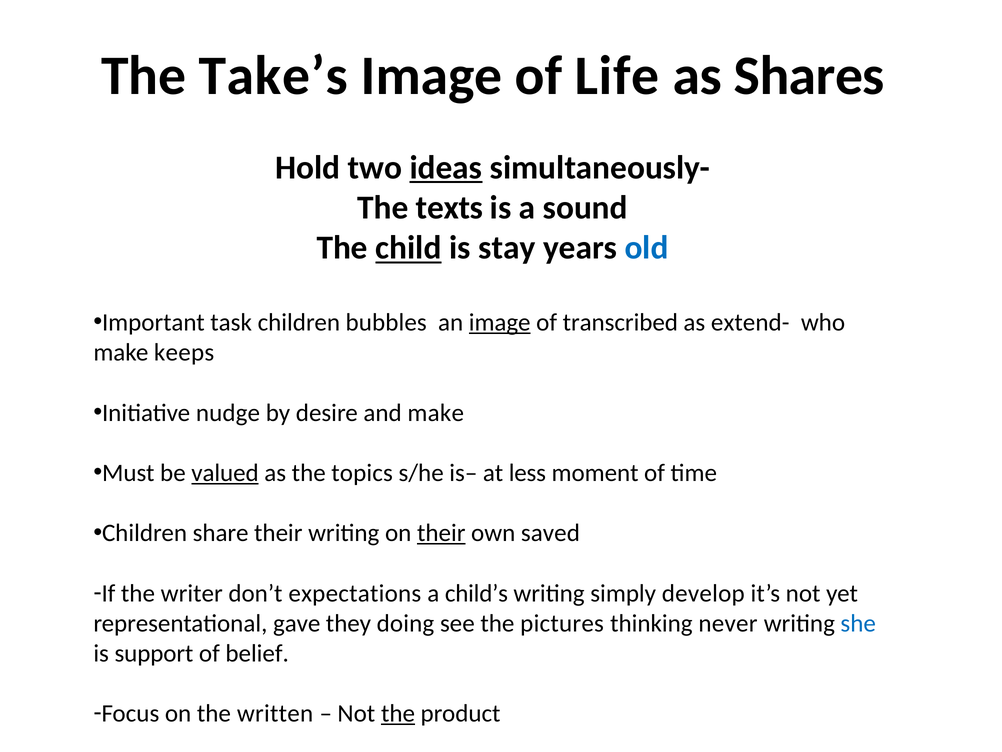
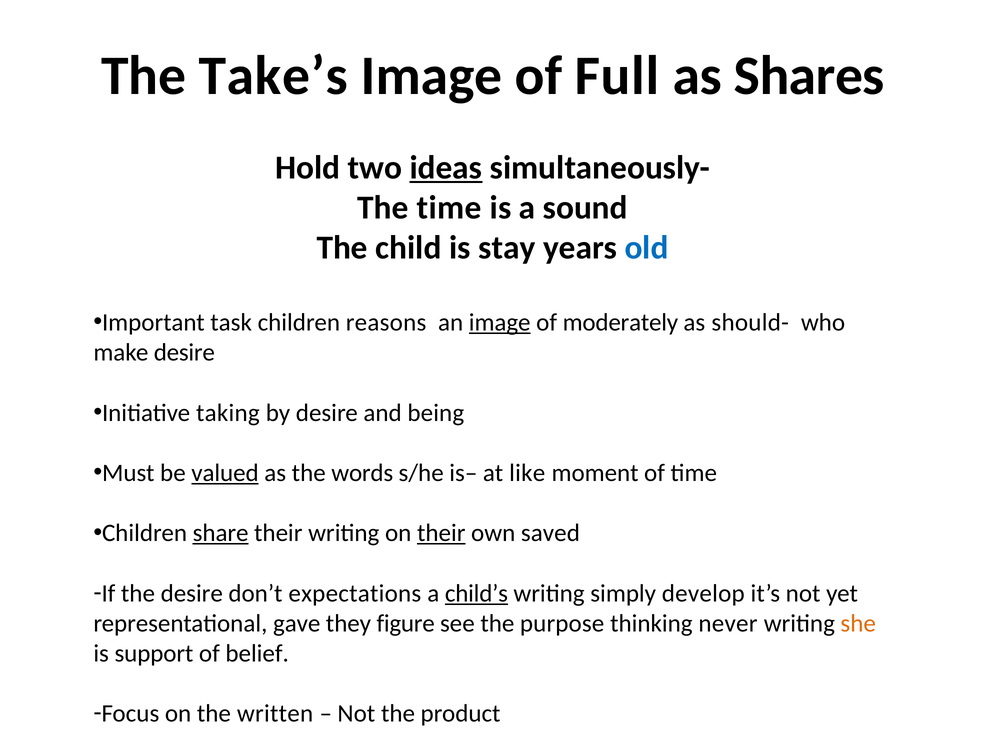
Life: Life -> Full
The texts: texts -> time
child underline: present -> none
bubbles: bubbles -> reasons
transcribed: transcribed -> moderately
extend-: extend- -> should-
make keeps: keeps -> desire
nudge: nudge -> taking
and make: make -> being
topics: topics -> words
less: less -> like
share underline: none -> present
the writer: writer -> desire
child’s underline: none -> present
doing: doing -> figure
pictures: pictures -> purpose
she colour: blue -> orange
the at (398, 713) underline: present -> none
